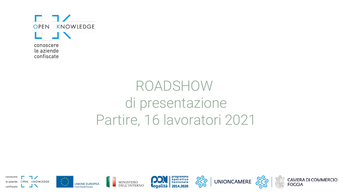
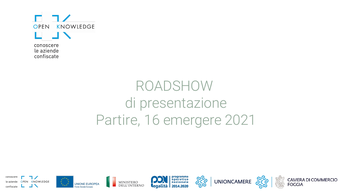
lavoratori: lavoratori -> emergere
